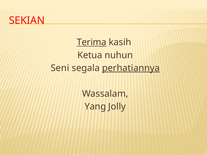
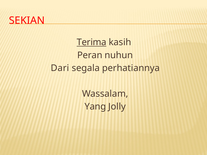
Ketua: Ketua -> Peran
Seni: Seni -> Dari
perhatiannya underline: present -> none
